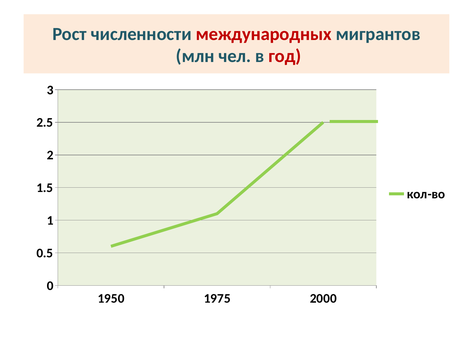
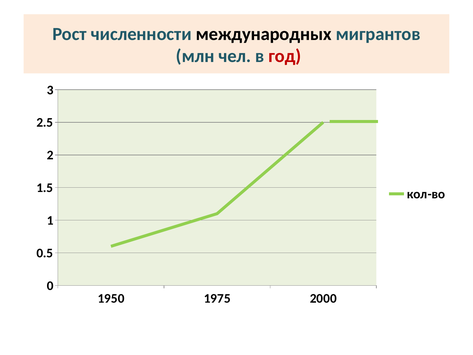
международных colour: red -> black
